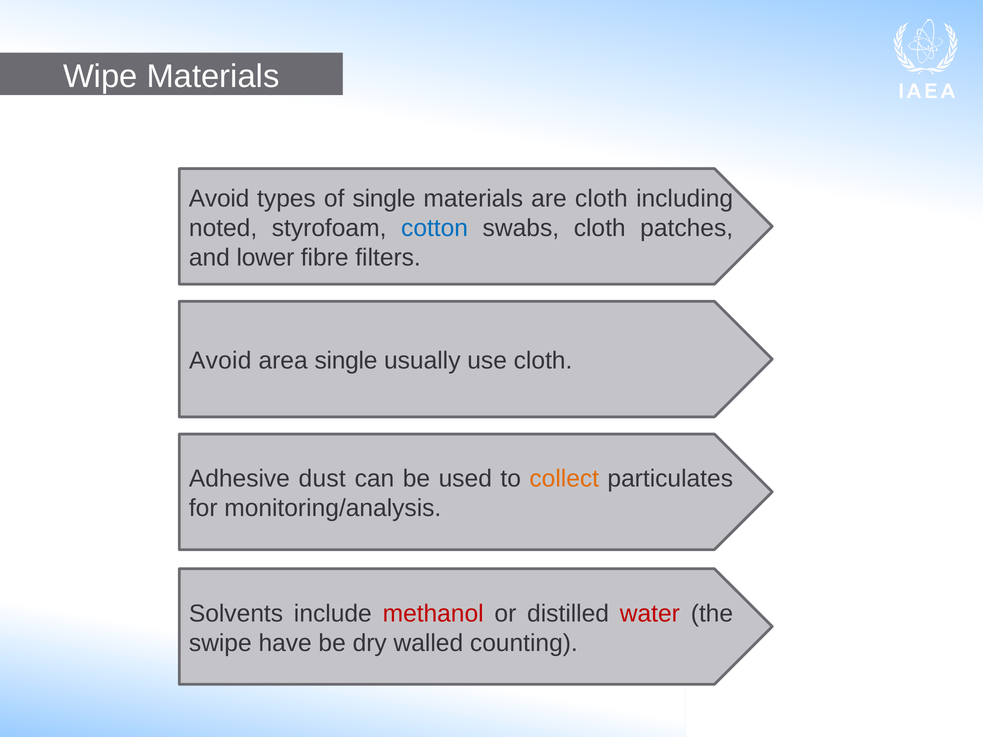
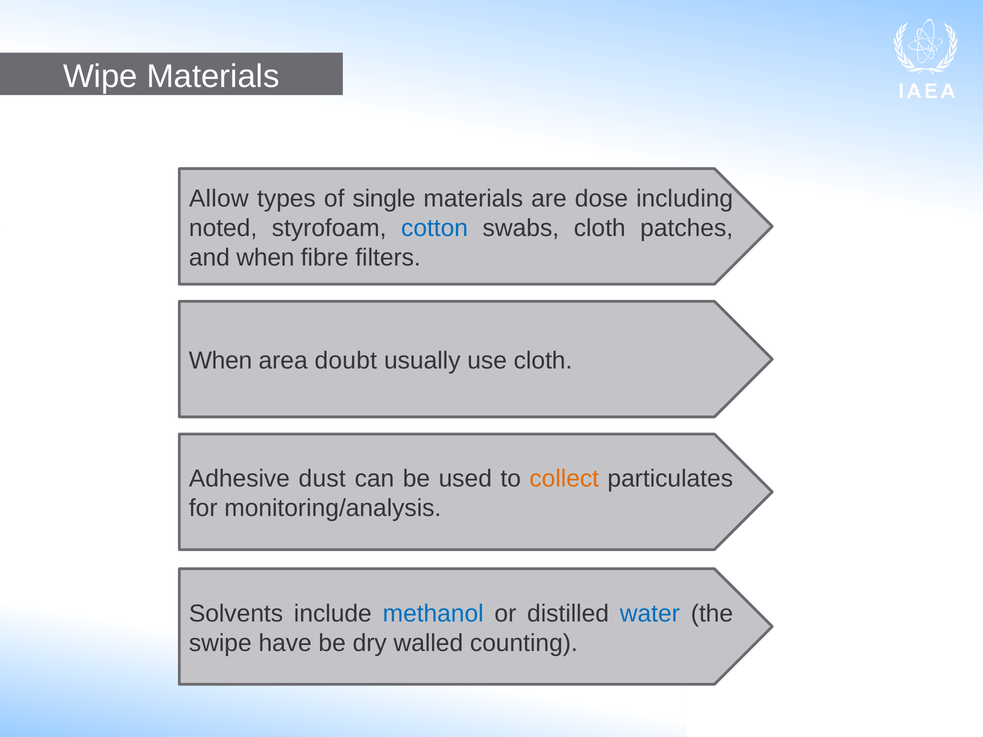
Avoid at (219, 199): Avoid -> Allow
are cloth: cloth -> dose
and lower: lower -> when
Avoid at (220, 361): Avoid -> When
area single: single -> doubt
methanol colour: red -> blue
water colour: red -> blue
